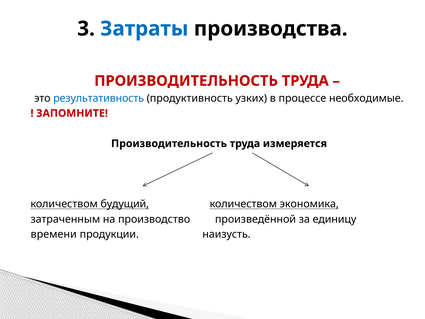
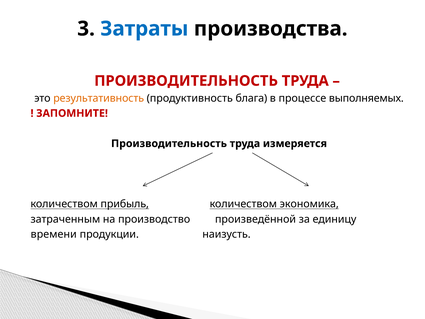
результативность colour: blue -> orange
узких: узких -> блага
необходимые: необходимые -> выполняемых
будущий: будущий -> прибыль
